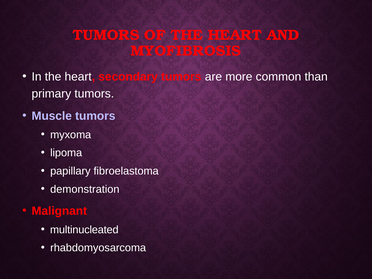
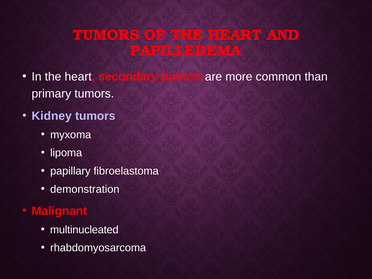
MYOFIBROSIS: MYOFIBROSIS -> PAPILLEDEMA
Muscle: Muscle -> Kidney
